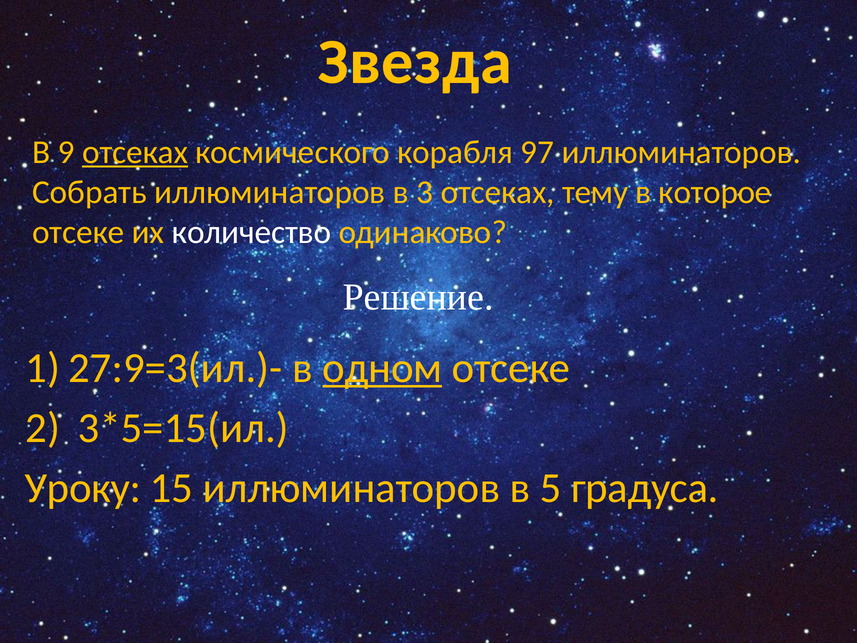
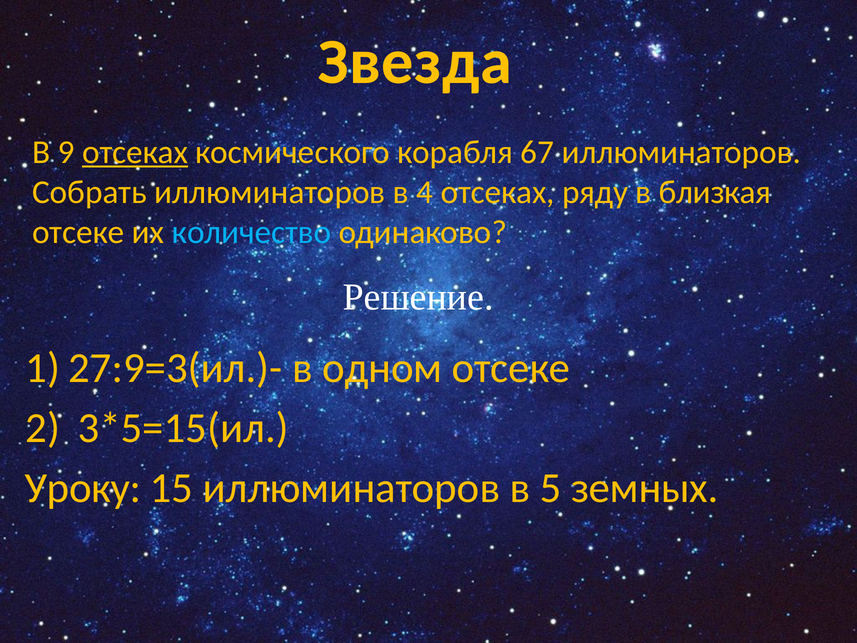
97: 97 -> 67
3: 3 -> 4
тему: тему -> ряду
которое: которое -> близкая
количество colour: white -> light blue
одном underline: present -> none
градуса: градуса -> земных
